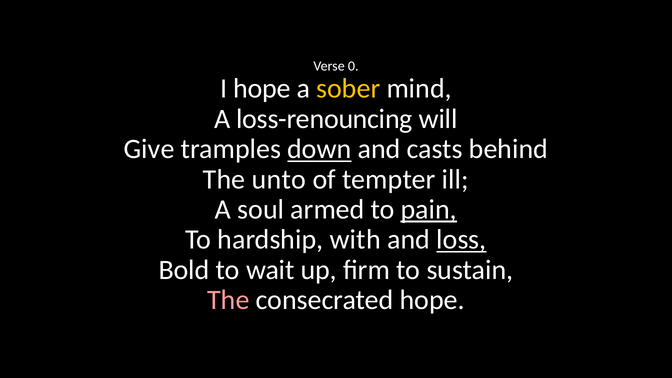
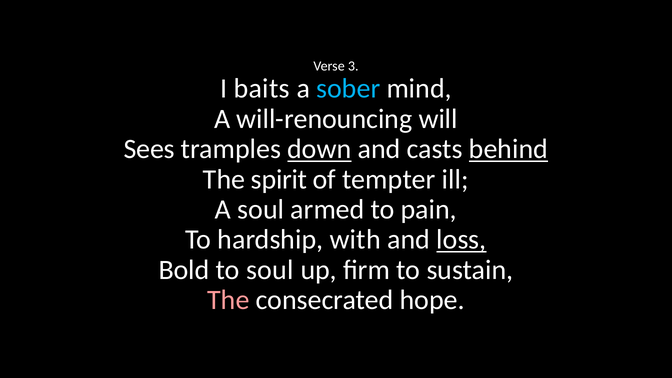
0: 0 -> 3
I hope: hope -> baits
sober colour: yellow -> light blue
loss-renouncing: loss-renouncing -> will-renouncing
Give: Give -> Sees
behind underline: none -> present
unto: unto -> spirit
pain underline: present -> none
to wait: wait -> soul
